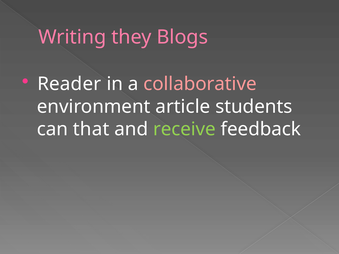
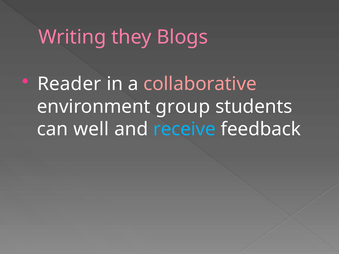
article: article -> group
that: that -> well
receive colour: light green -> light blue
